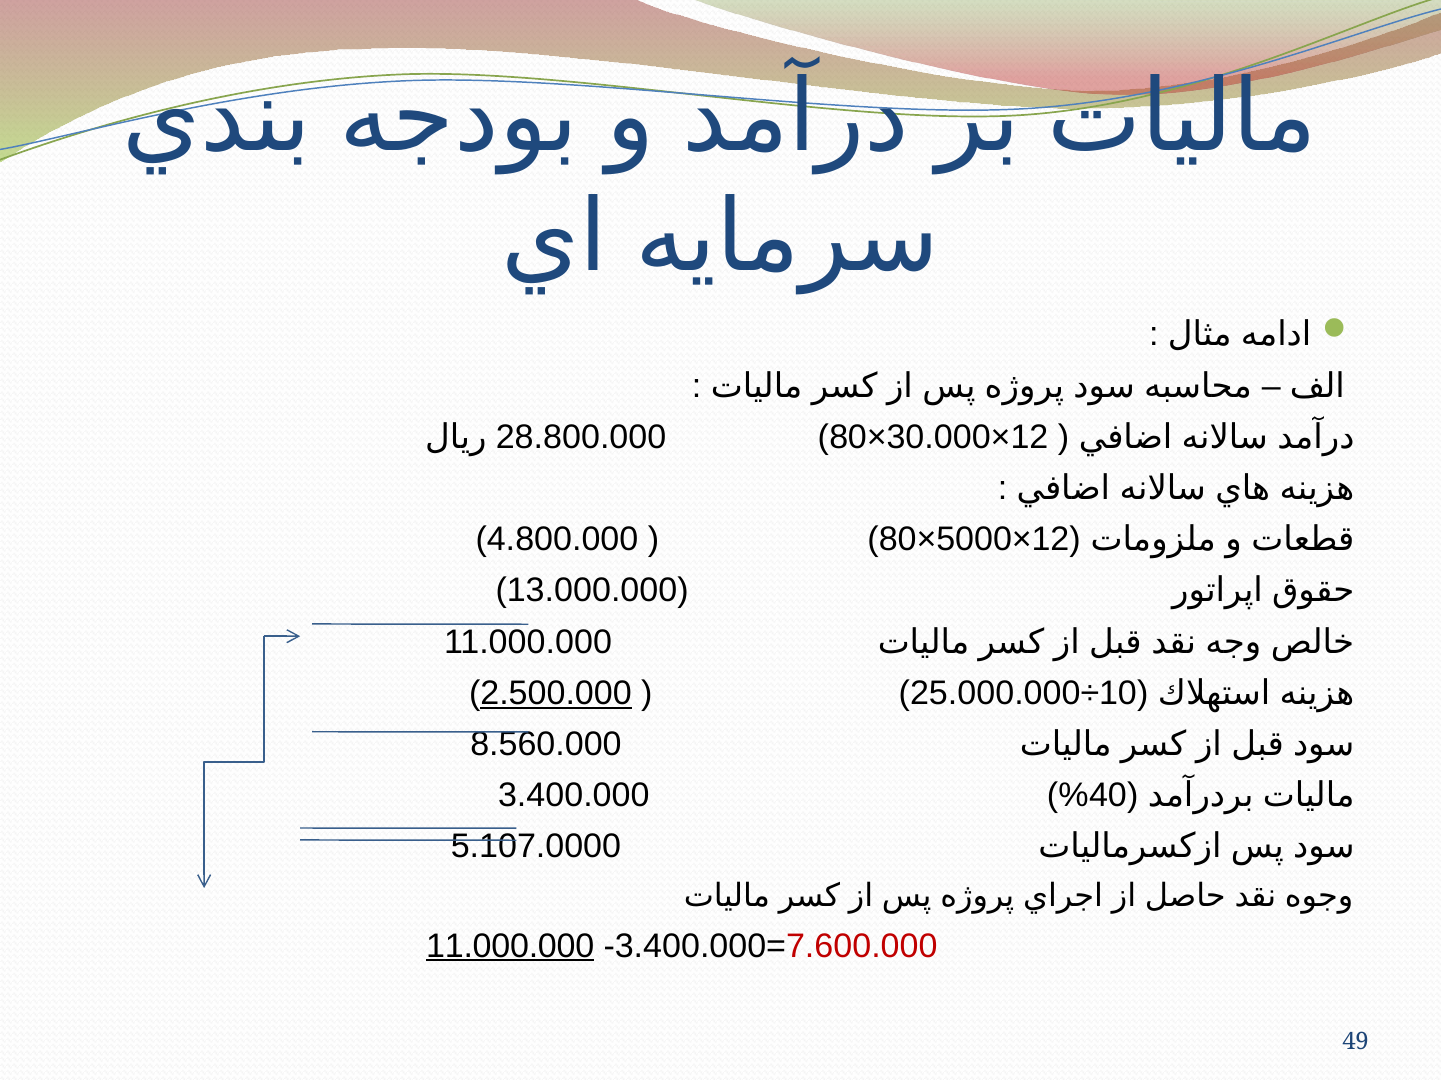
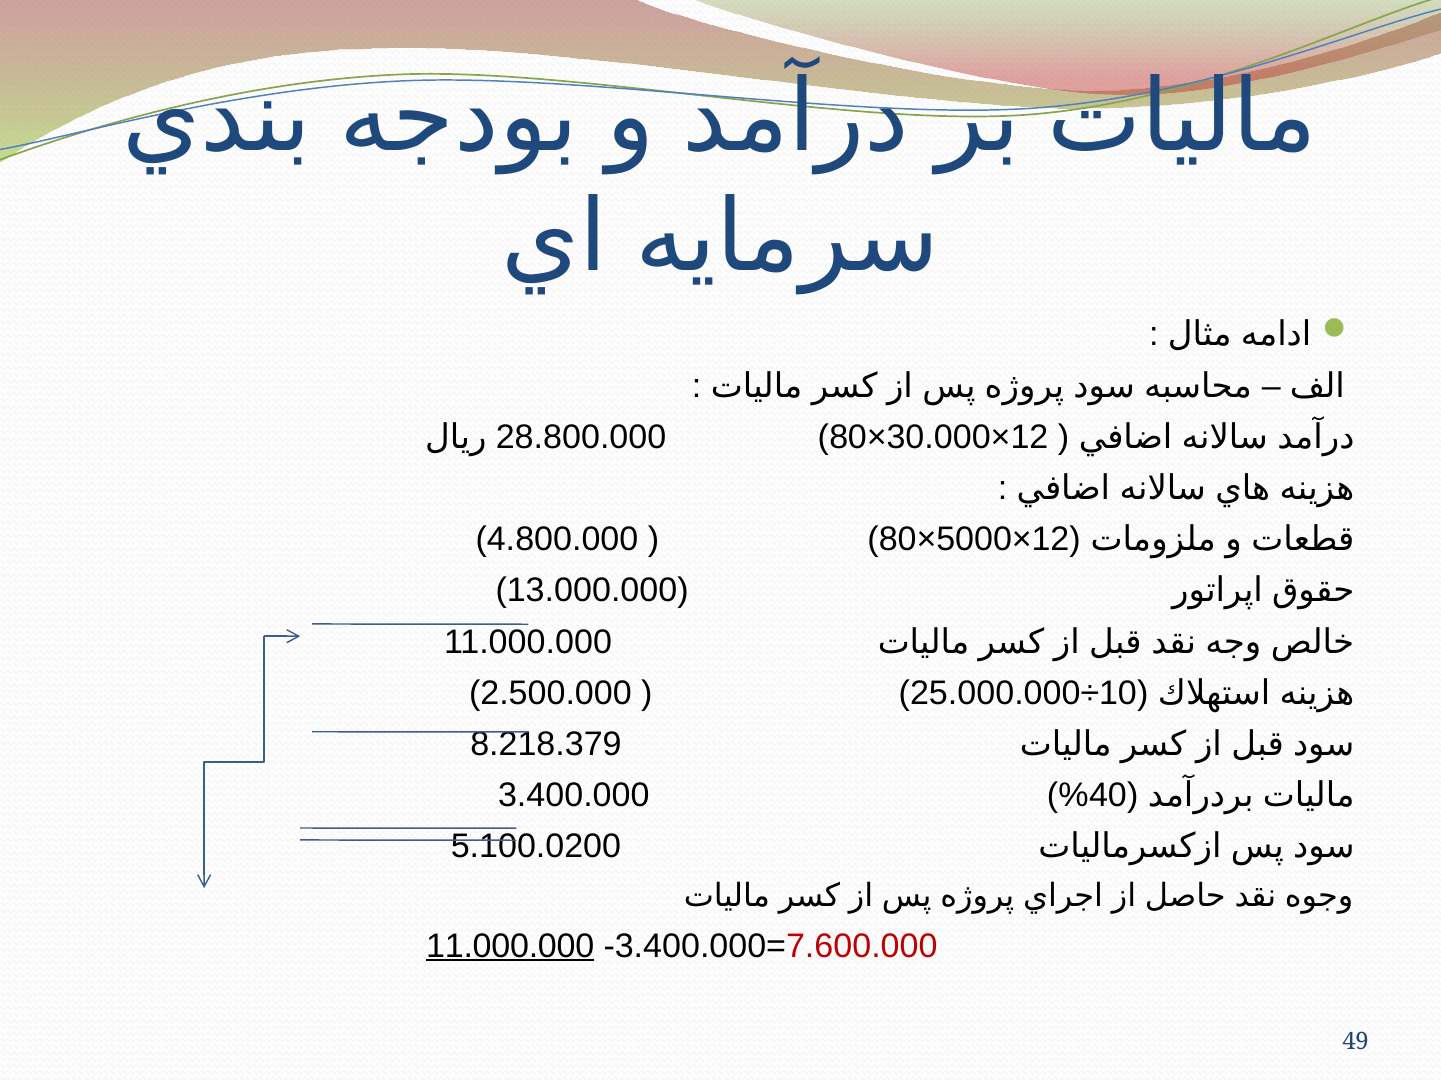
2.500.000 underline: present -> none
8.560.000: 8.560.000 -> 8.218.379
5.107.0000: 5.107.0000 -> 5.100.0200
